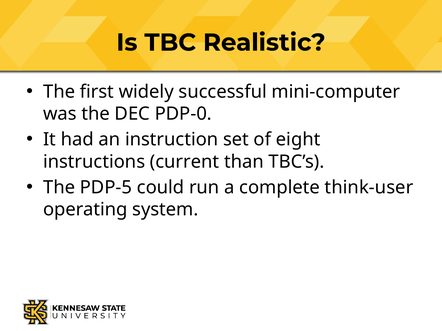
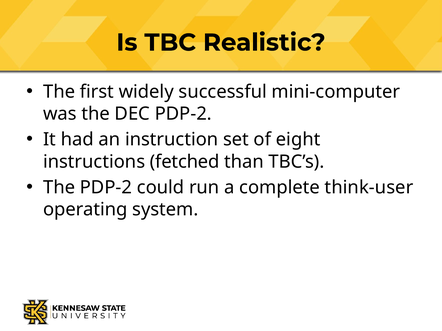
DEC PDP-0: PDP-0 -> PDP-2
current: current -> fetched
The PDP-5: PDP-5 -> PDP-2
